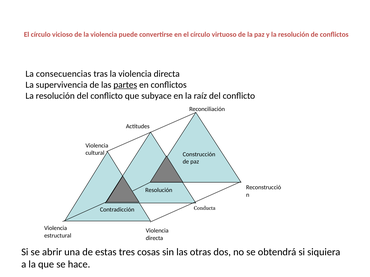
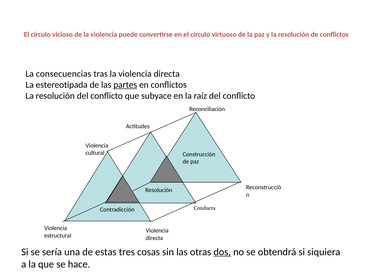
supervivencia: supervivencia -> estereotipada
abrir: abrir -> sería
dos underline: none -> present
